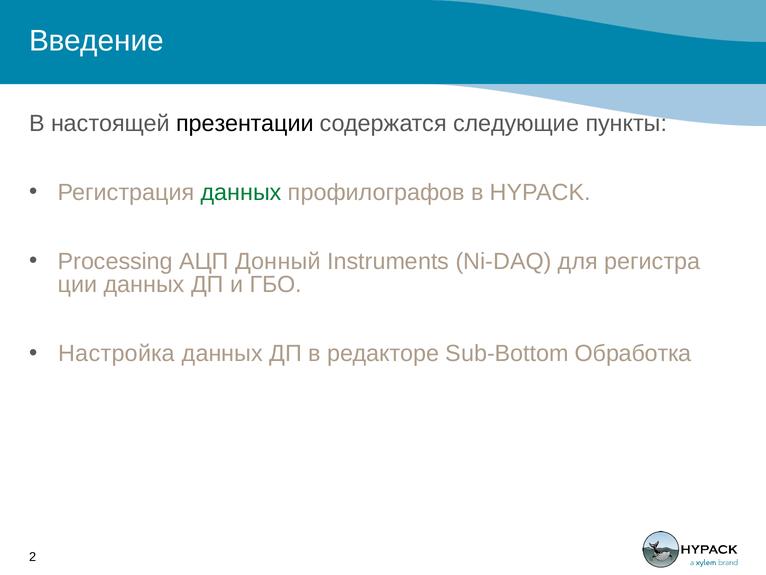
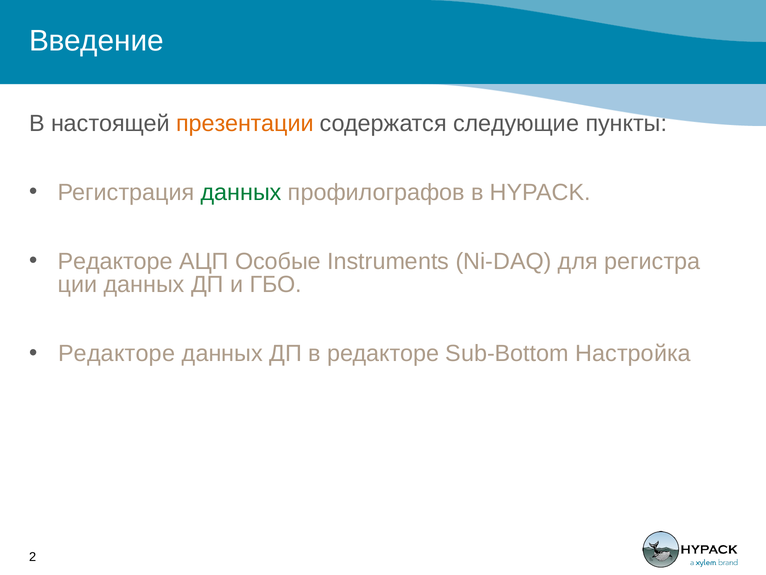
презентации colour: black -> orange
Processing at (115, 261): Processing -> Редакторе
Донный: Донный -> Особые
Настройка at (117, 353): Настройка -> Редакторе
Обработка: Обработка -> Настройка
